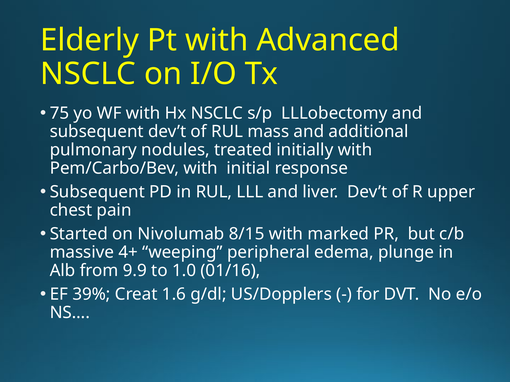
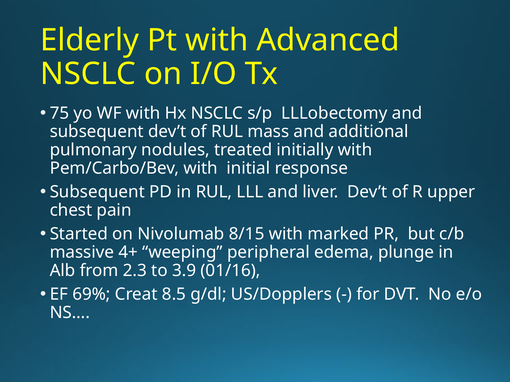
9.9: 9.9 -> 2.3
1.0: 1.0 -> 3.9
39%: 39% -> 69%
1.6: 1.6 -> 8.5
